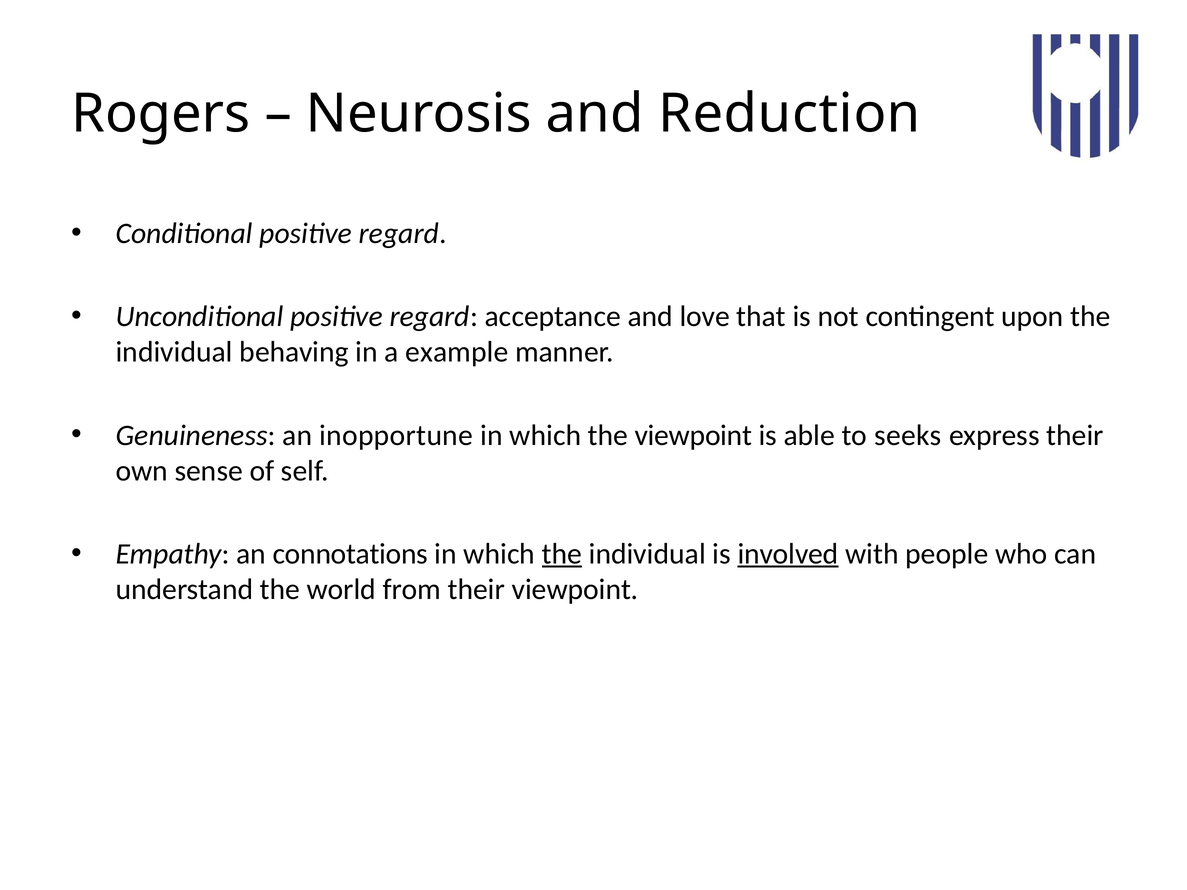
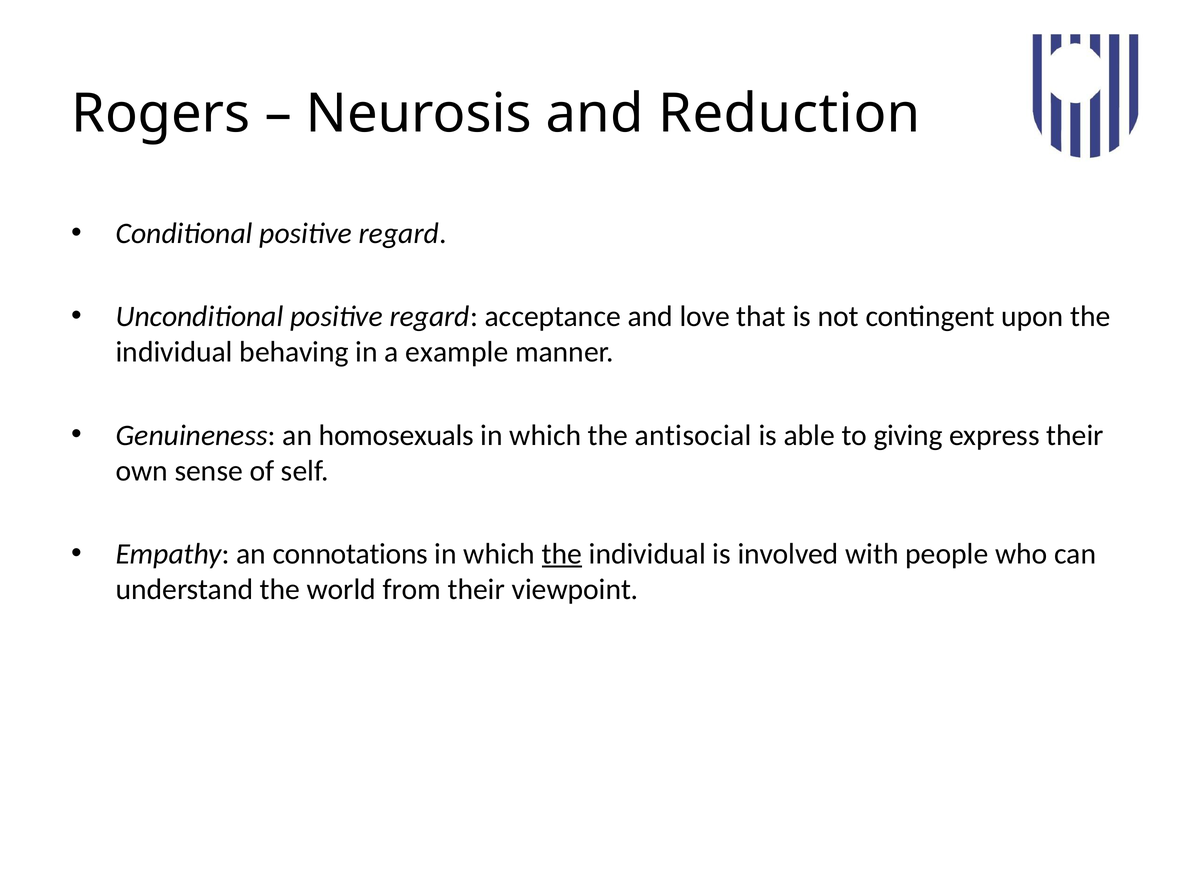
inopportune: inopportune -> homosexuals
the viewpoint: viewpoint -> antisocial
seeks: seeks -> giving
involved underline: present -> none
